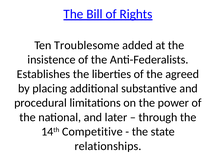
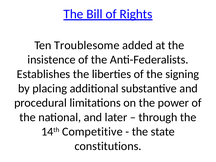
agreed: agreed -> signing
relationships: relationships -> constitutions
